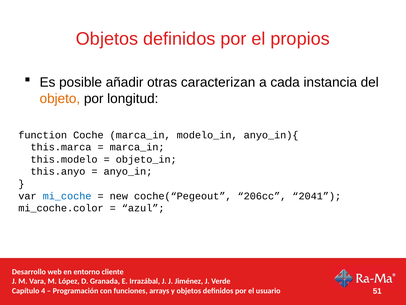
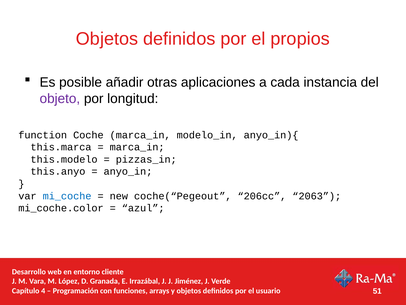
caracterizan: caracterizan -> aplicaciones
objeto colour: orange -> purple
objeto_in: objeto_in -> pizzas_in
2041: 2041 -> 2063
